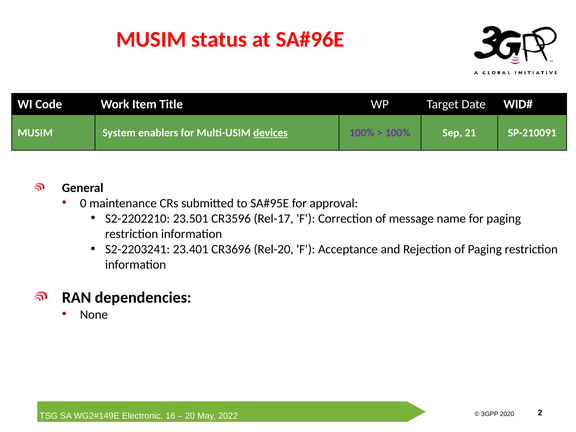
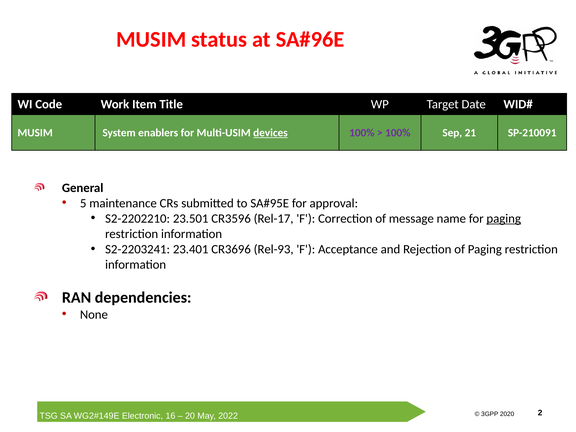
0: 0 -> 5
paging at (504, 219) underline: none -> present
Rel-20: Rel-20 -> Rel-93
